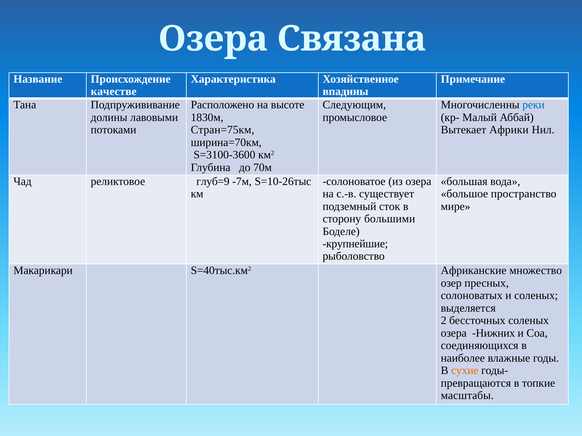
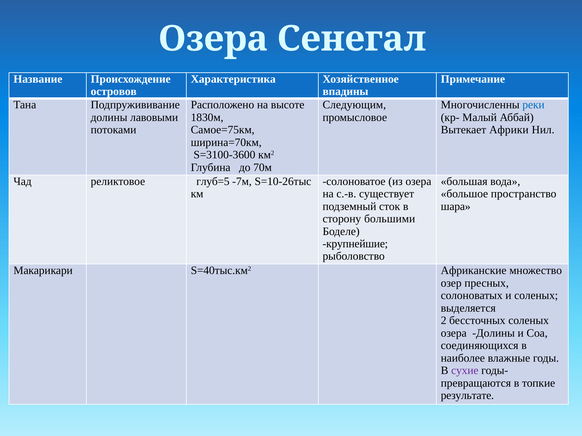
Связана: Связана -> Сенегал
качестве: качестве -> островов
Стран=75км: Стран=75км -> Самое=75км
глуб=9: глуб=9 -> глуб=5
мире: мире -> шара
озера Нижних: Нижних -> Долины
сухие colour: orange -> purple
масштабы: масштабы -> результате
